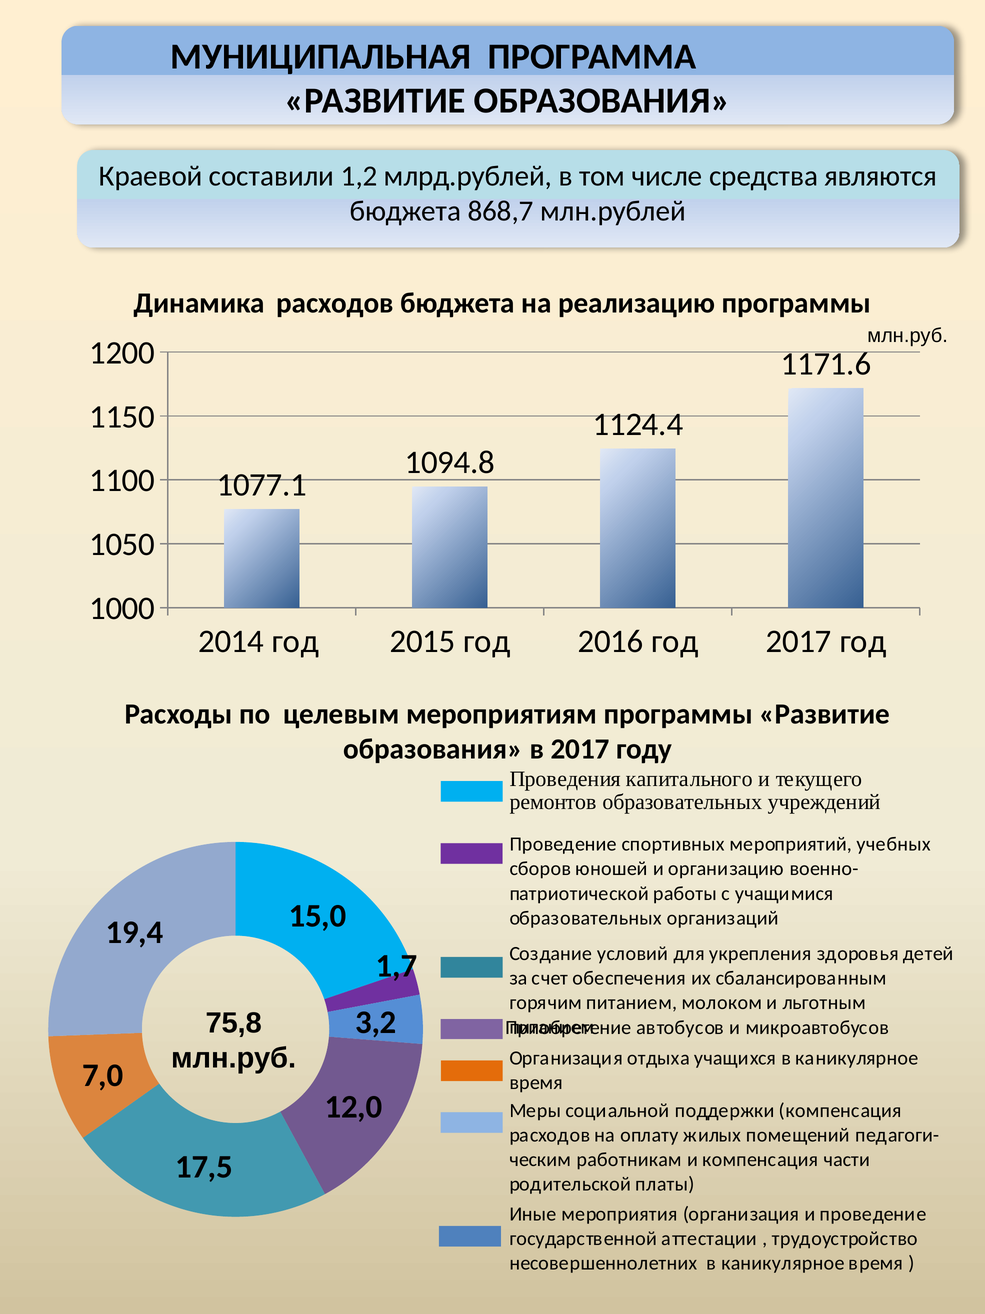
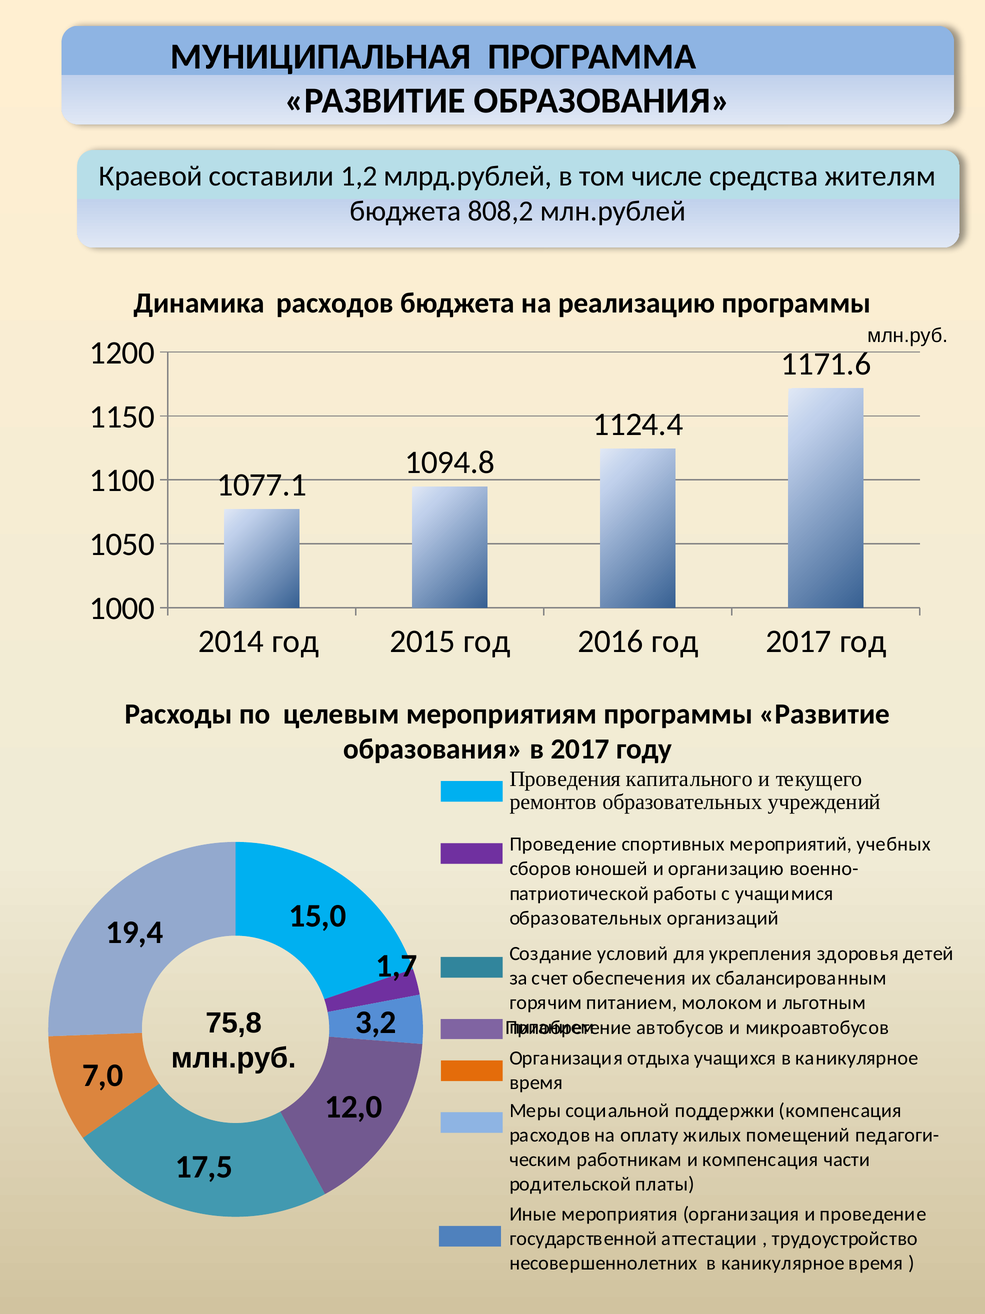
являются: являются -> жителям
868,7: 868,7 -> 808,2
